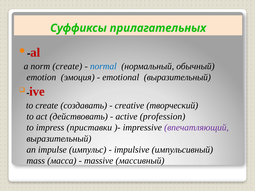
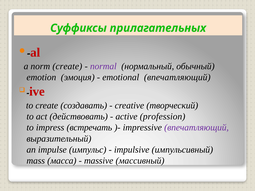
normal colour: blue -> purple
emotional выразительный: выразительный -> впечатляющий
приставки: приставки -> встречать
